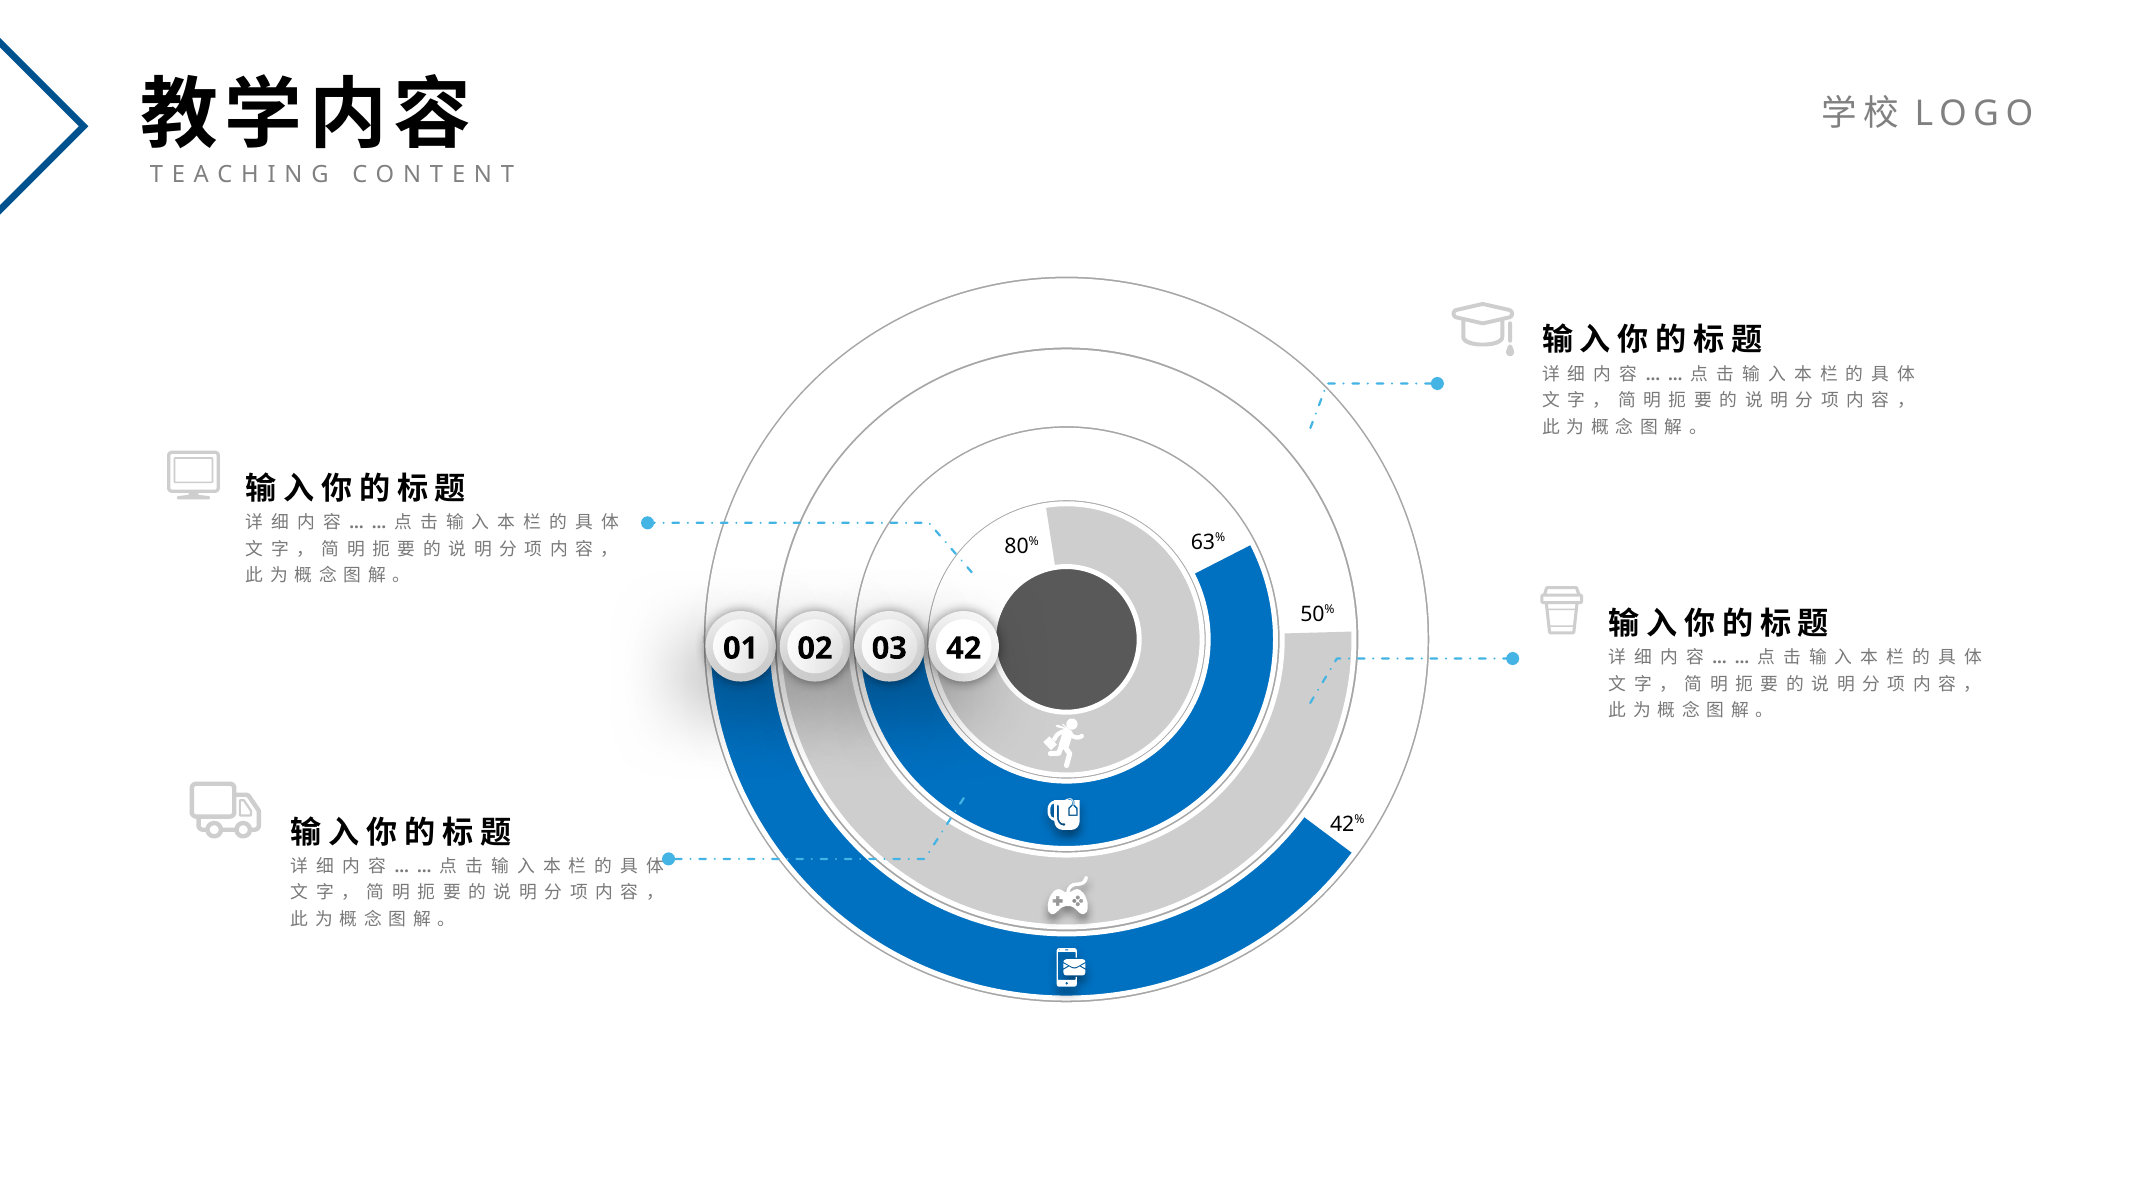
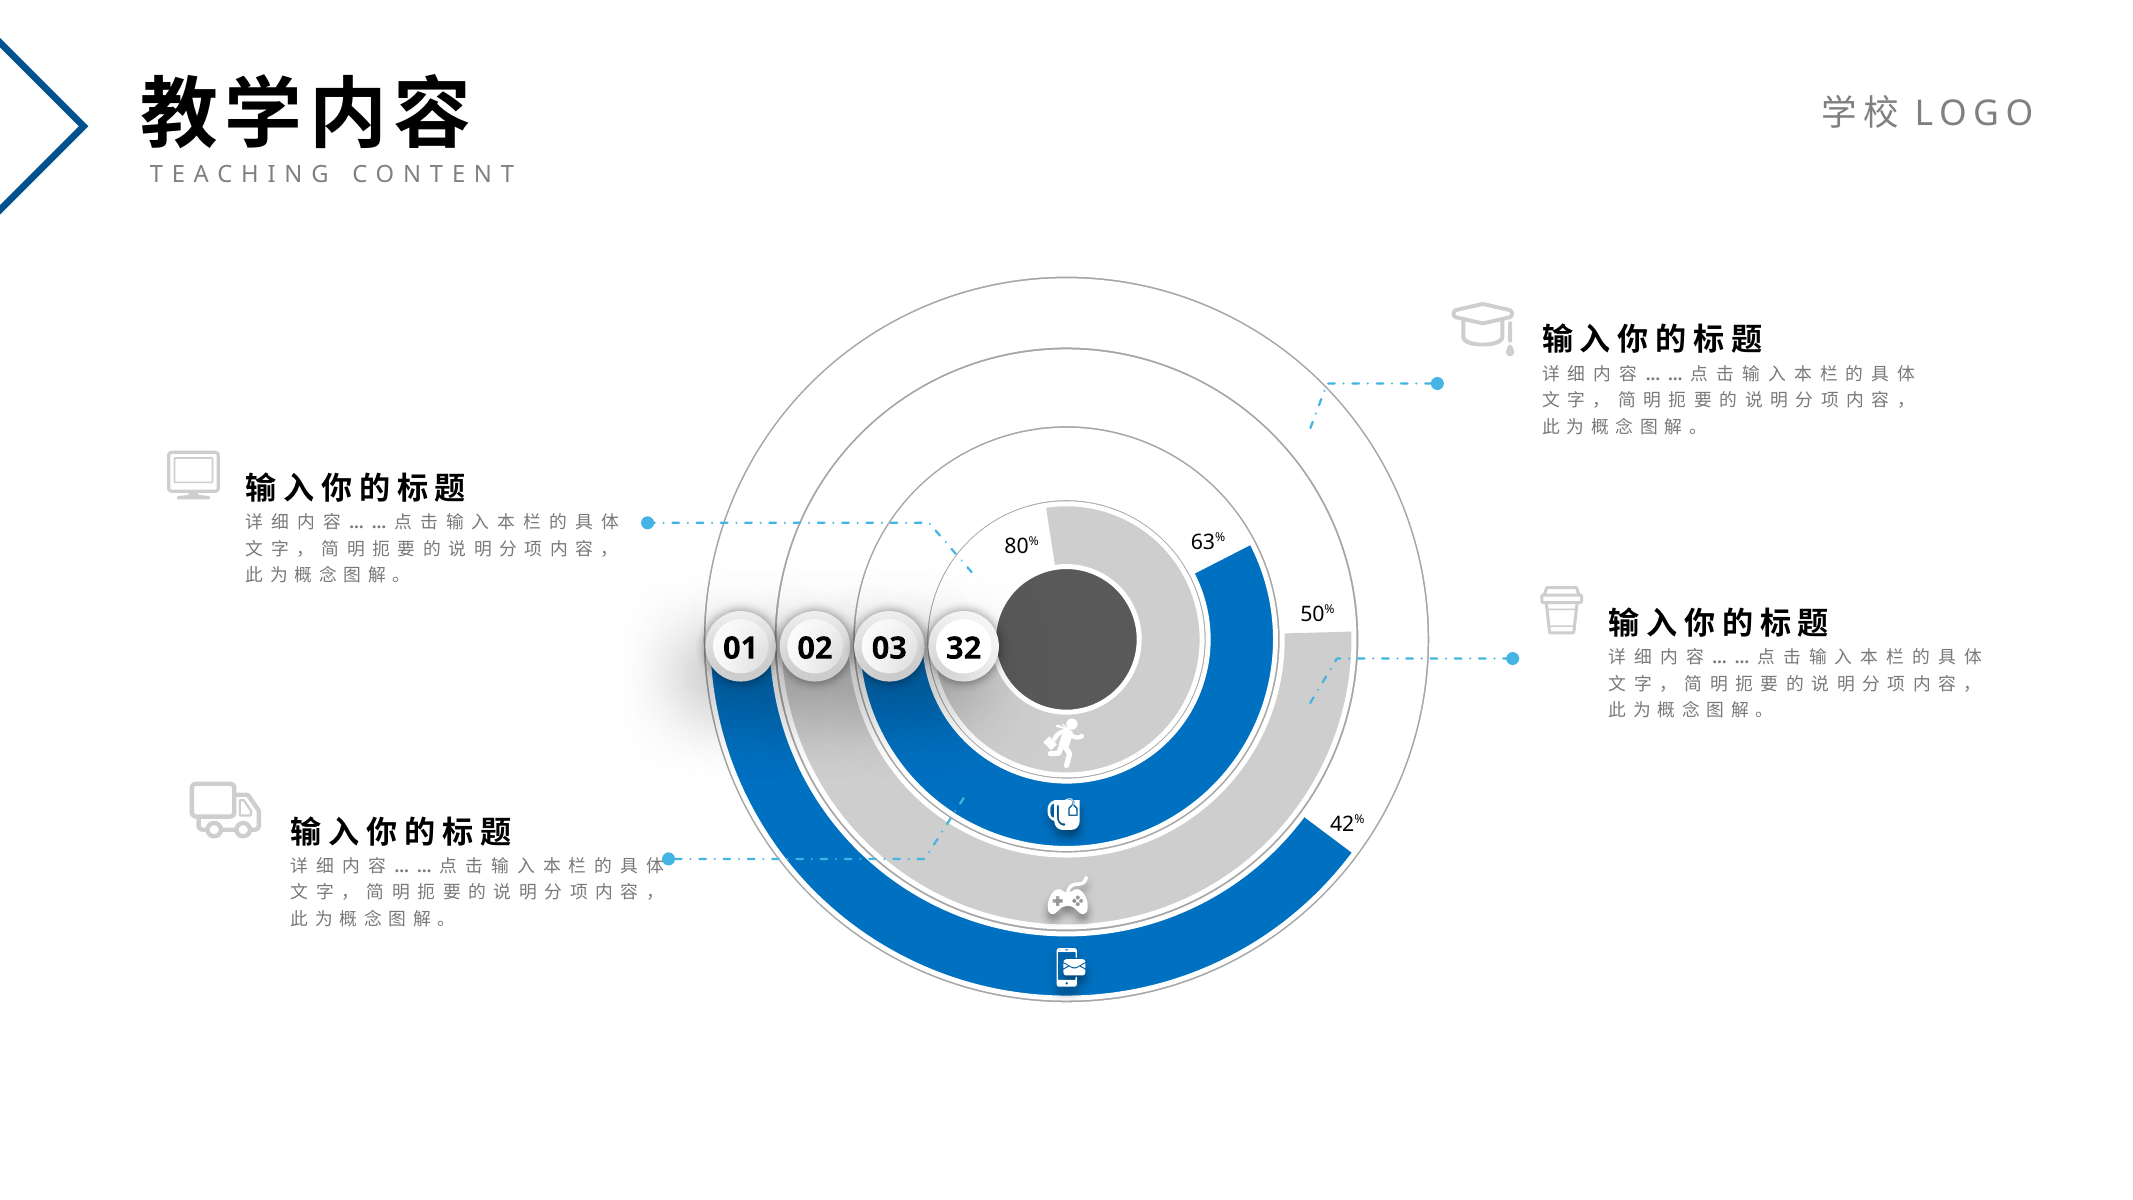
42: 42 -> 32
